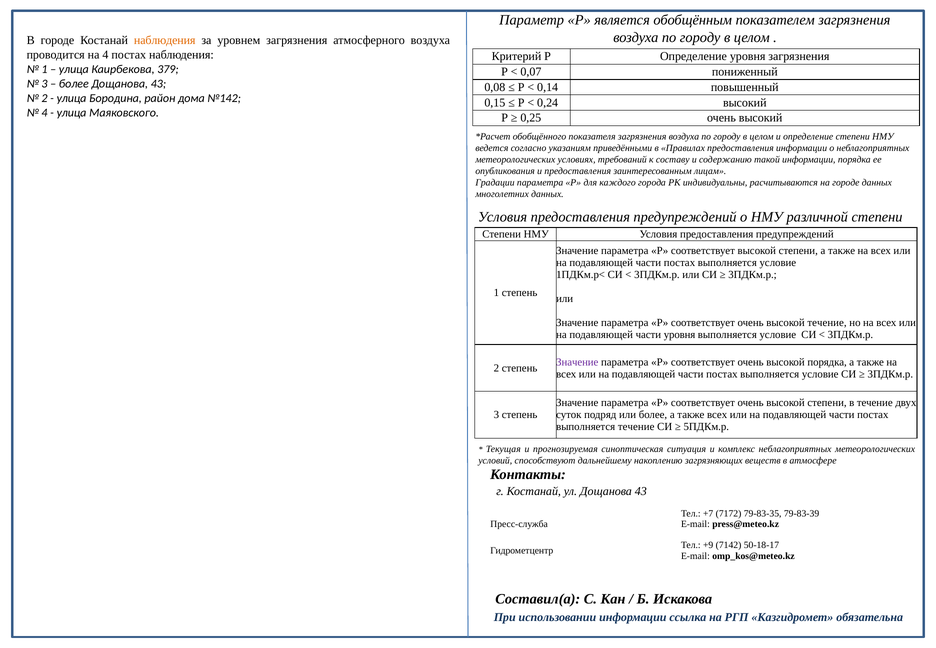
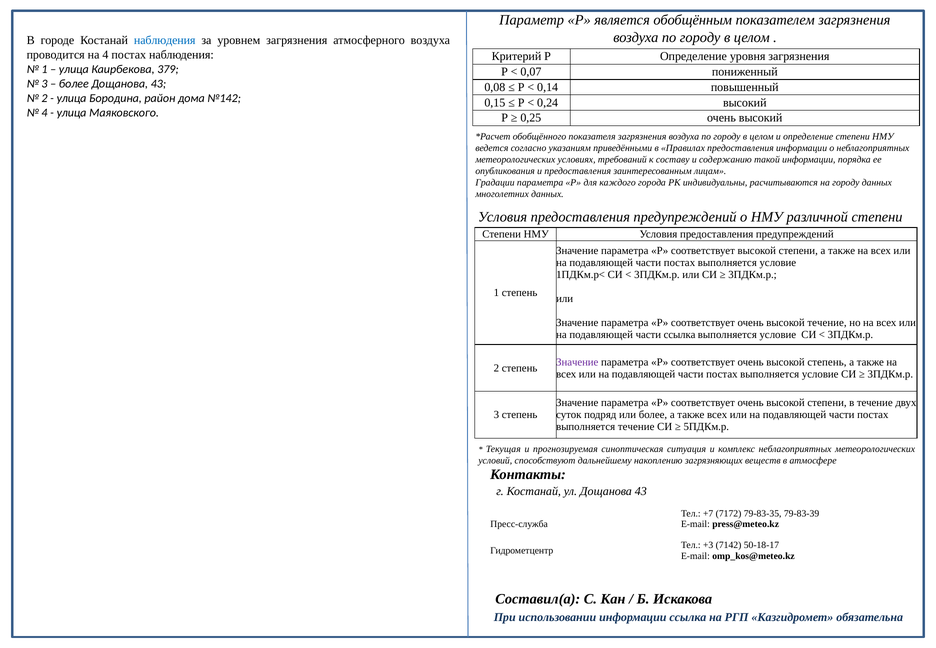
наблюдения at (165, 40) colour: orange -> blue
на городе: городе -> городу
части уровня: уровня -> ссылка
высокой порядка: порядка -> степень
+9: +9 -> +3
